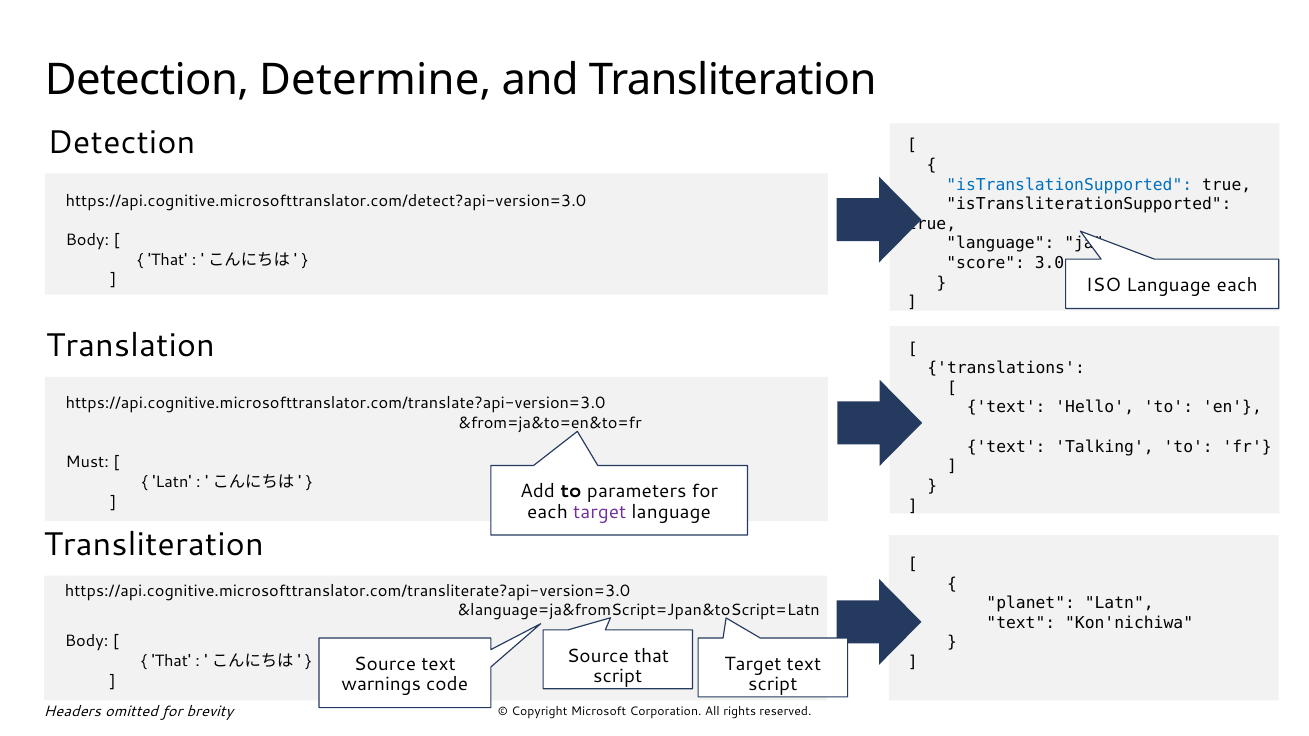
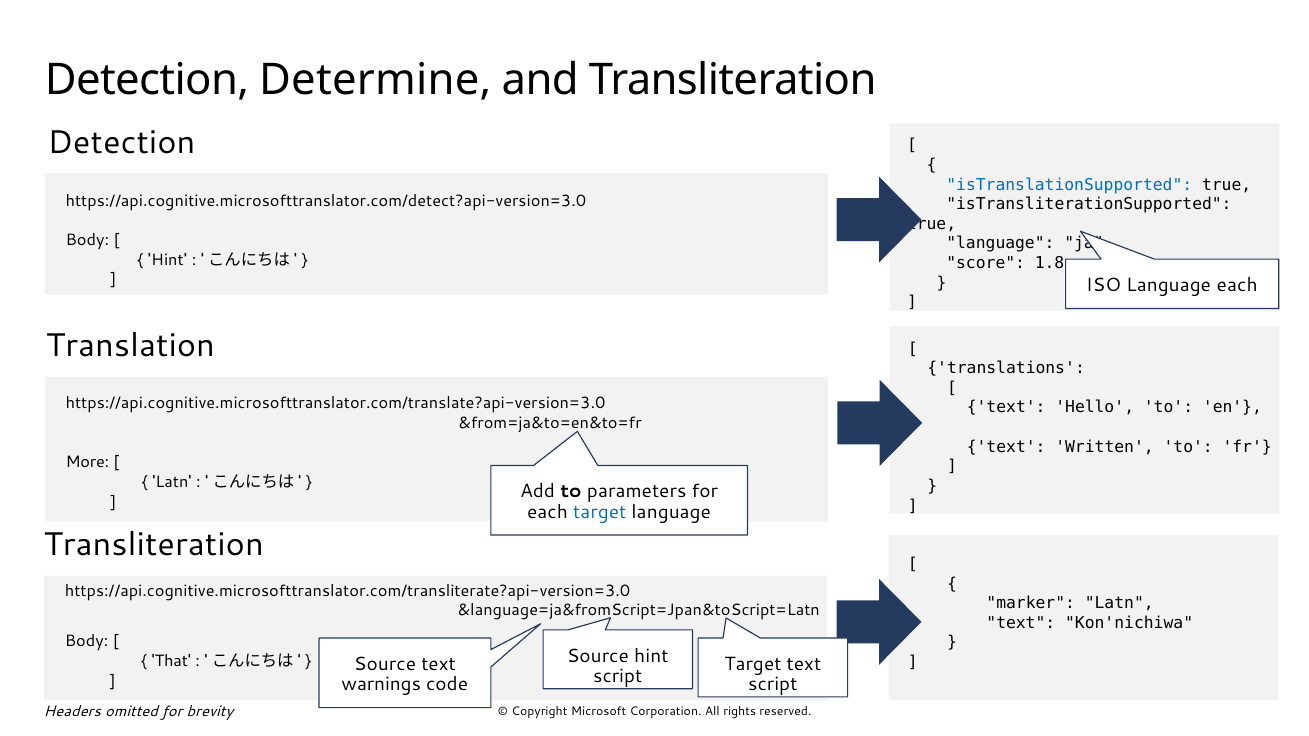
That at (168, 260): That -> Hint
3.0: 3.0 -> 1.8
Talking: Talking -> Written
Must: Must -> More
target at (600, 512) colour: purple -> blue
planet: planet -> marker
Source that: that -> hint
